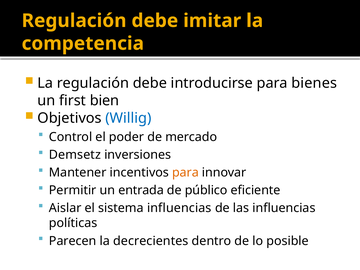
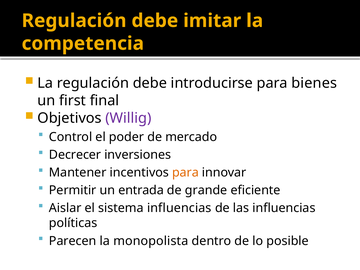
bien: bien -> final
Willig colour: blue -> purple
Demsetz: Demsetz -> Decrecer
público: público -> grande
decrecientes: decrecientes -> monopolista
